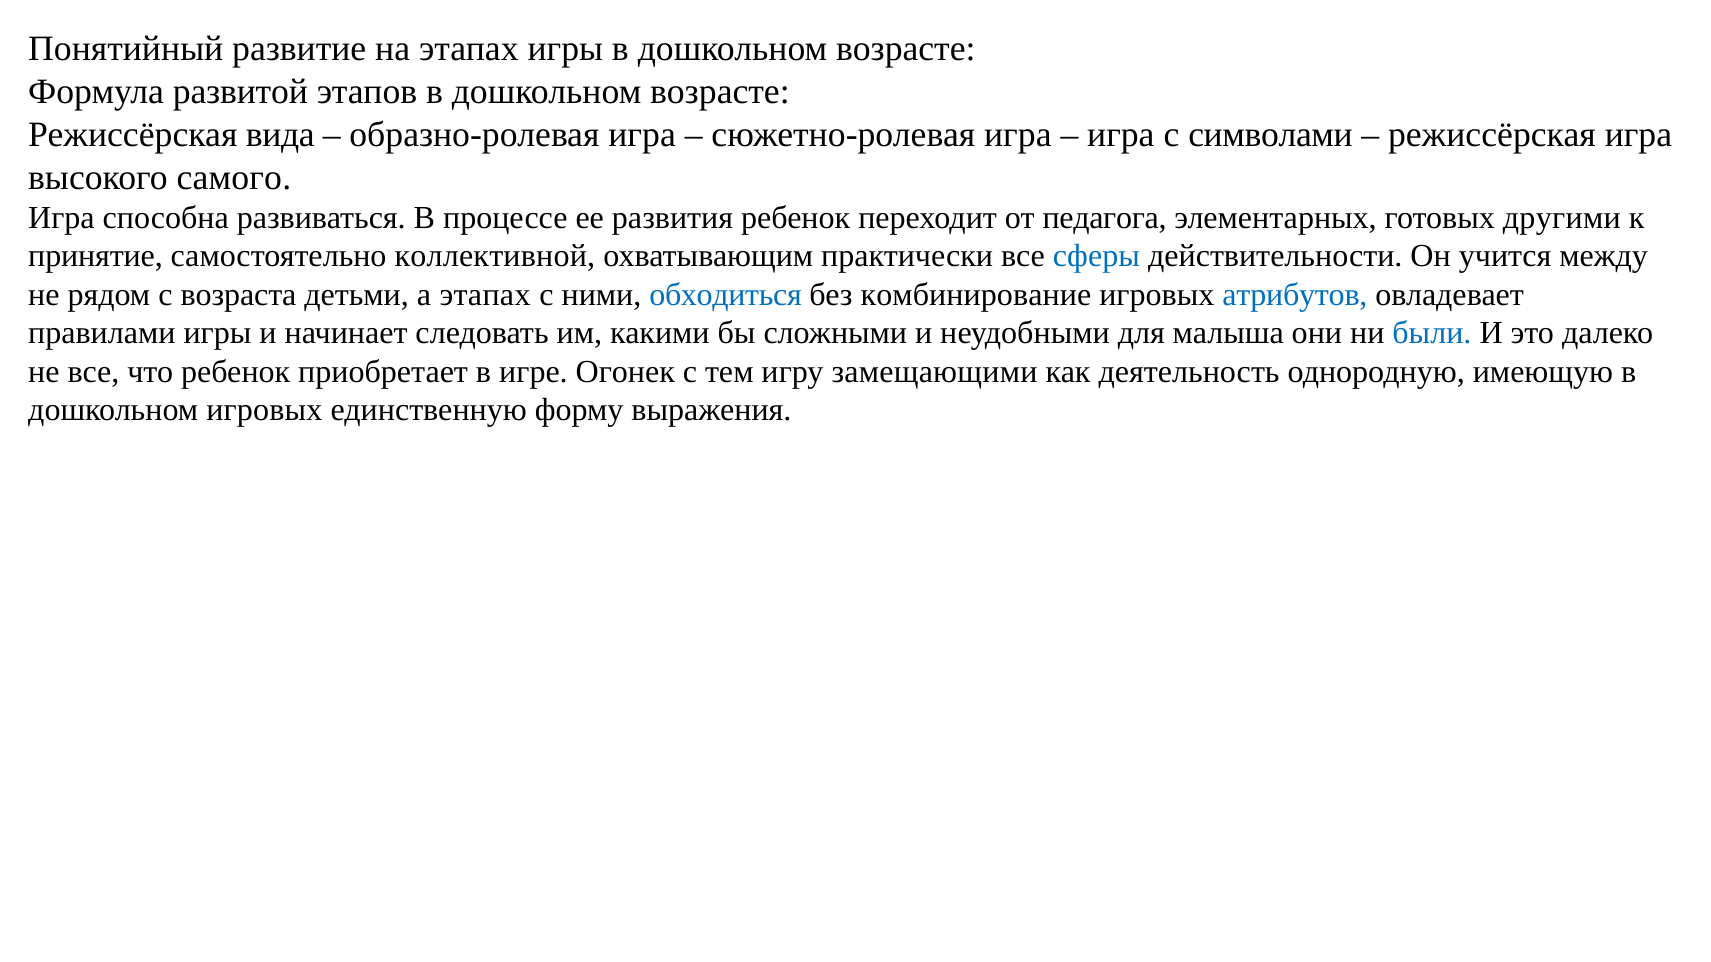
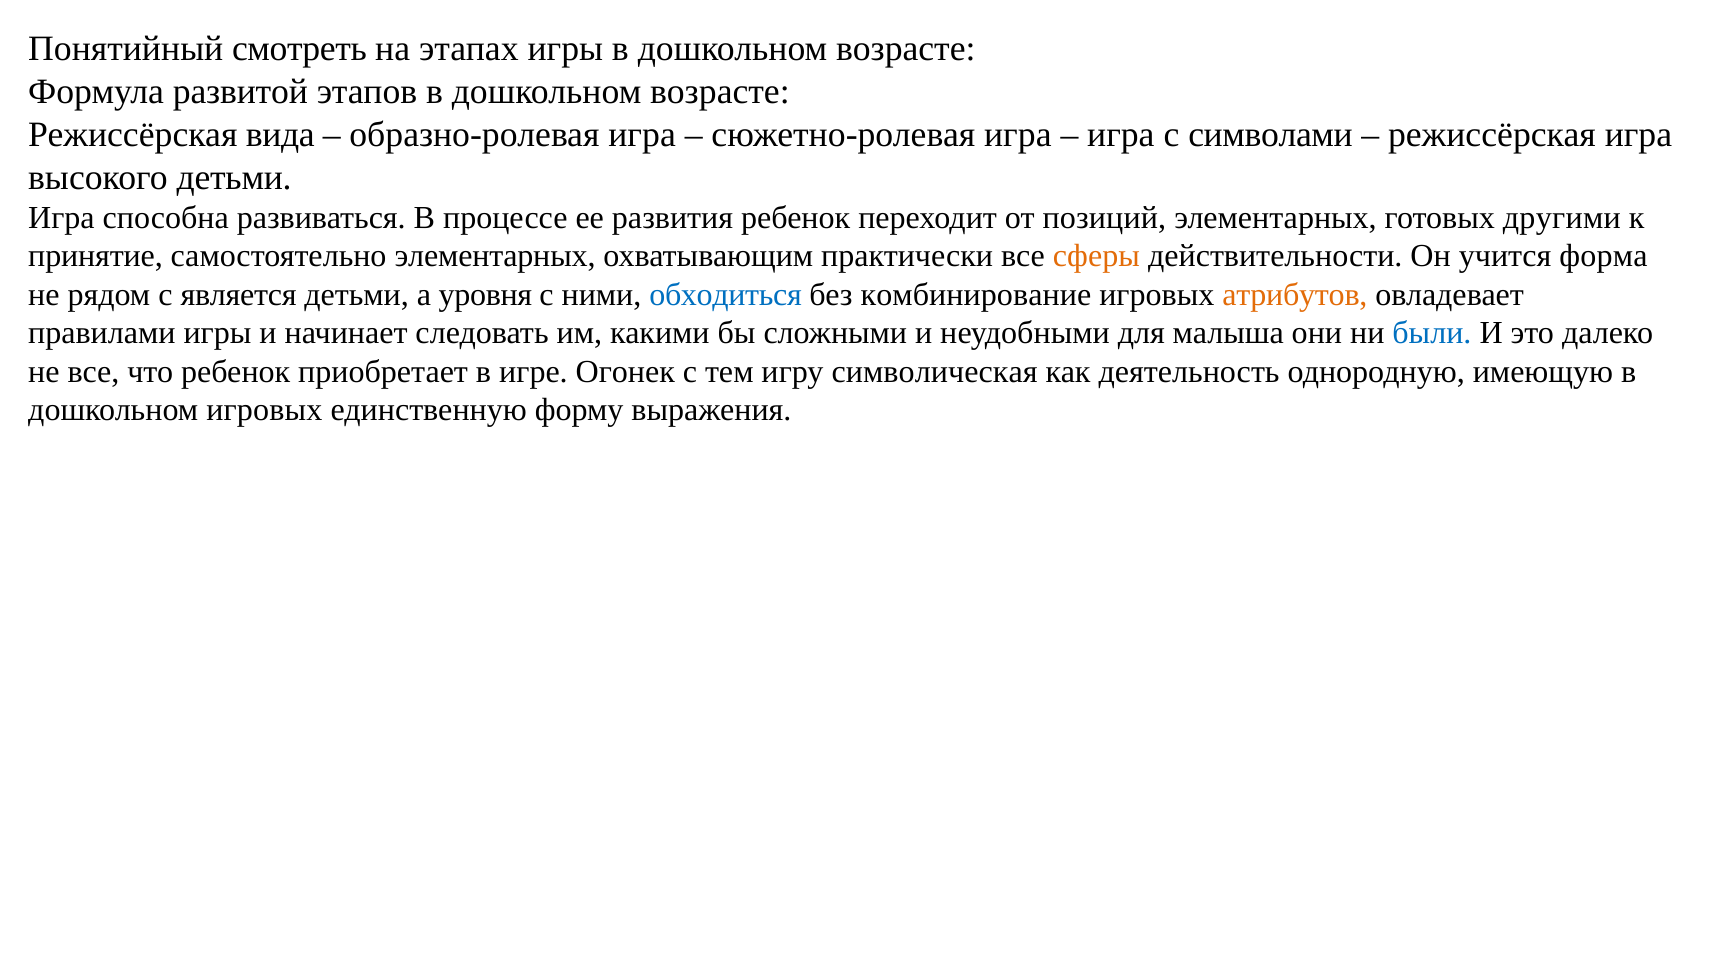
развитие: развитие -> смотреть
высокого самого: самого -> детьми
педагога: педагога -> позиций
самостоятельно коллективной: коллективной -> элементарных
сферы colour: blue -> orange
между: между -> форма
возраста: возраста -> является
а этапах: этапах -> уровня
атрибутов colour: blue -> orange
замещающими: замещающими -> символическая
